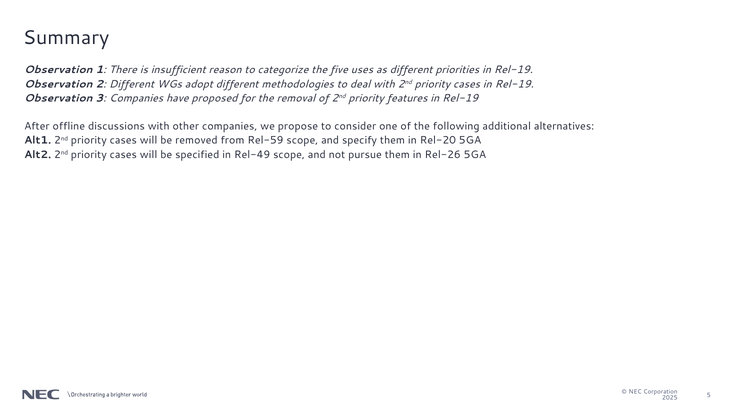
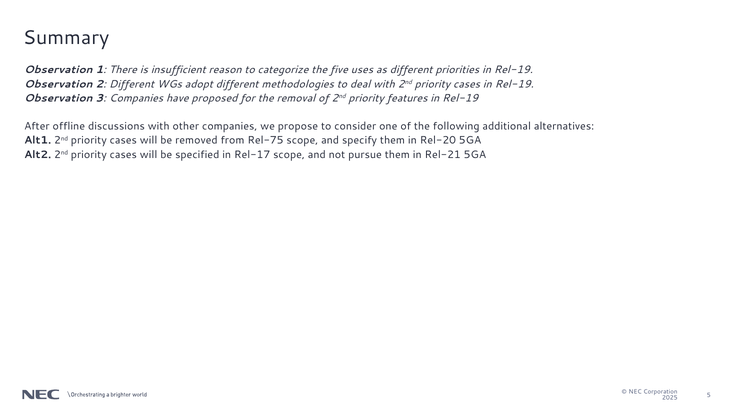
Rel-59: Rel-59 -> Rel-75
Rel-49: Rel-49 -> Rel-17
Rel-26: Rel-26 -> Rel-21
